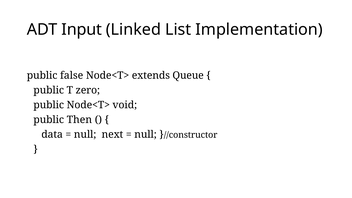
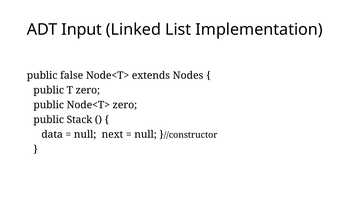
Queue: Queue -> Nodes
Node<T> void: void -> zero
Then: Then -> Stack
